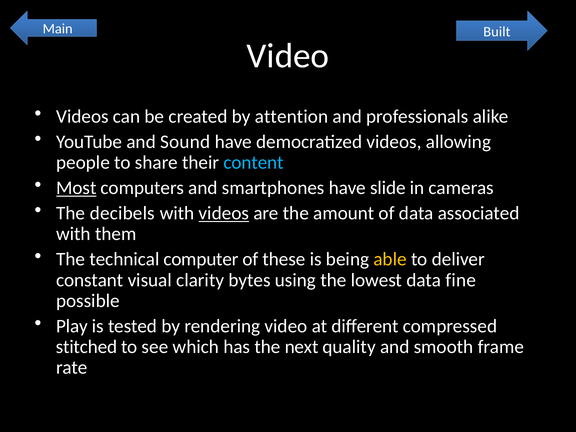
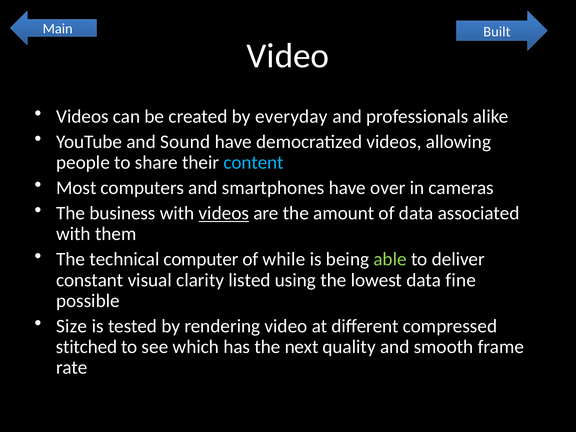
attention: attention -> everyday
Most underline: present -> none
slide: slide -> over
decibels: decibels -> business
these: these -> while
able colour: yellow -> light green
bytes: bytes -> listed
Play: Play -> Size
